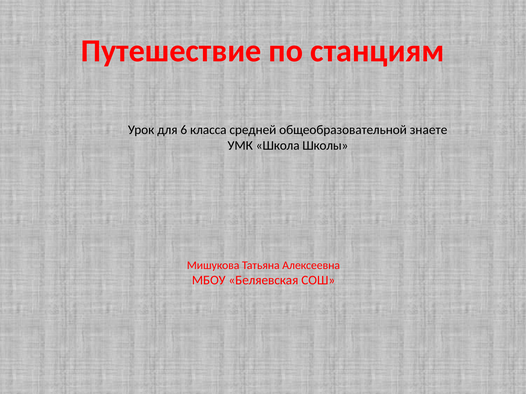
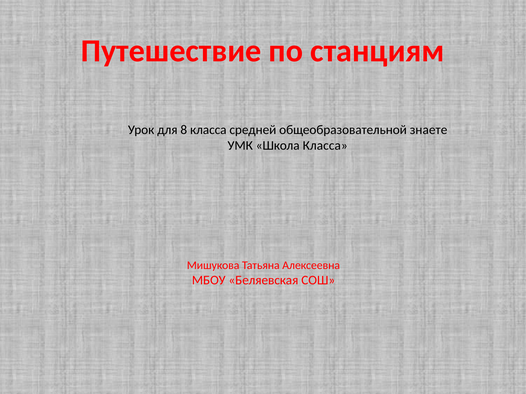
6: 6 -> 8
Школа Школы: Школы -> Класса
